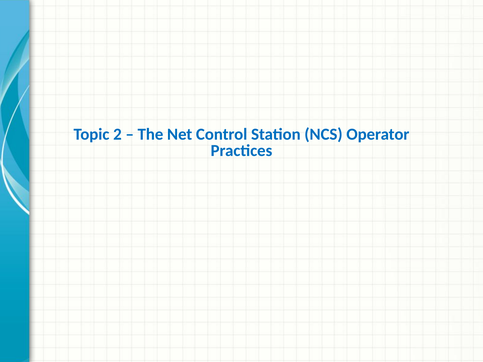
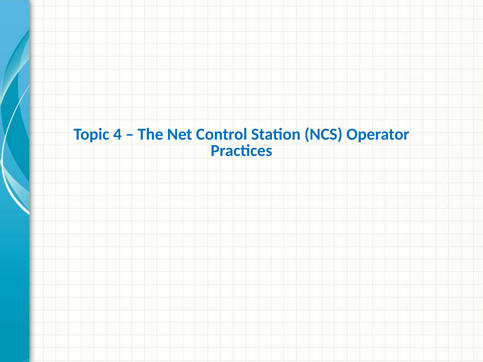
2: 2 -> 4
